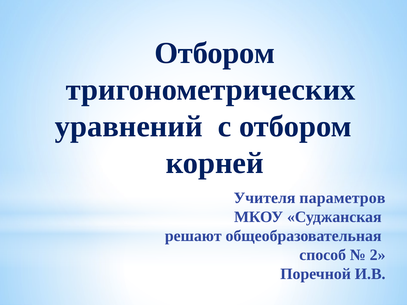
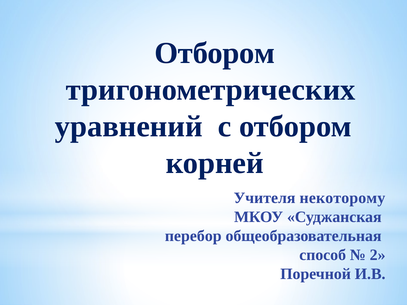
параметров: параметров -> некоторому
решают: решают -> перебор
